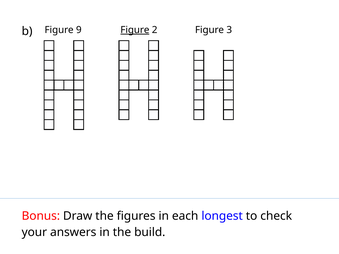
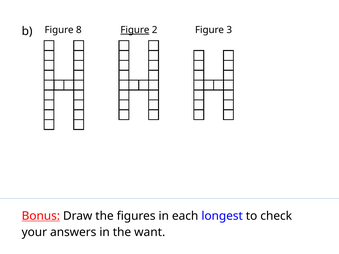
9: 9 -> 8
Bonus underline: none -> present
build: build -> want
